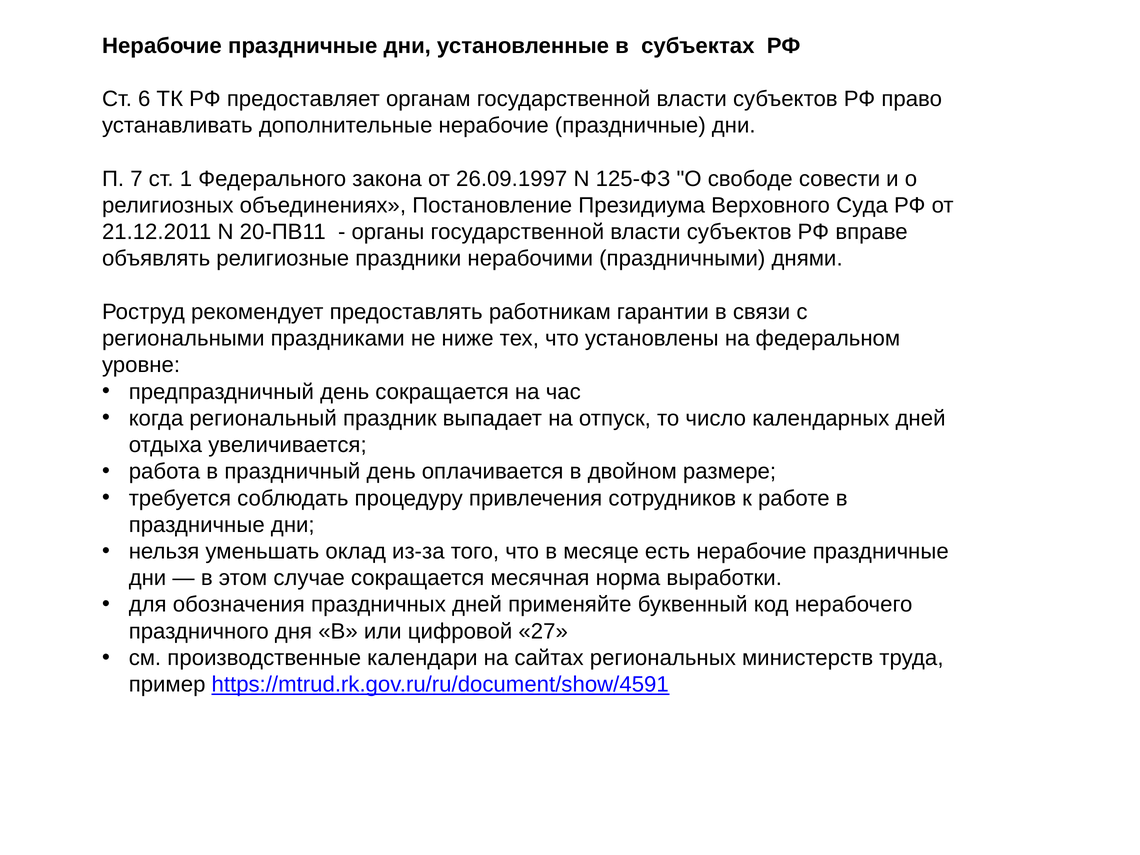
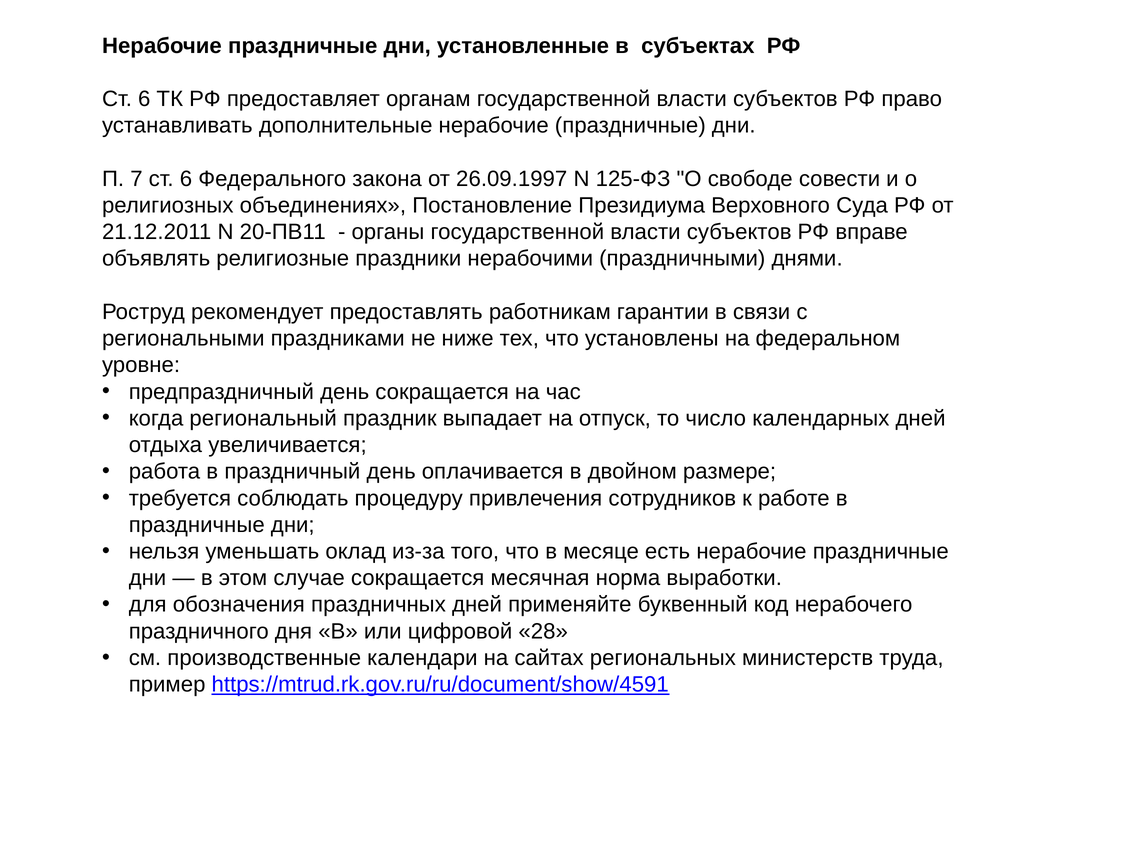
7 ст 1: 1 -> 6
27: 27 -> 28
